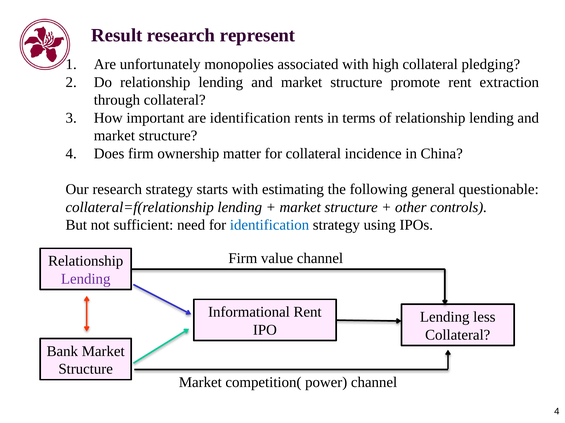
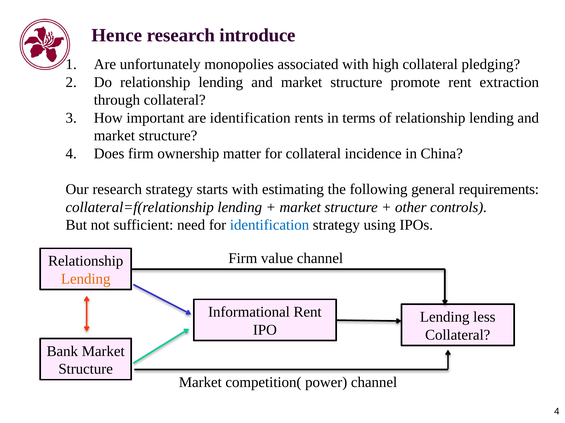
Result: Result -> Hence
represent: represent -> introduce
questionable: questionable -> requirements
Lending at (86, 279) colour: purple -> orange
